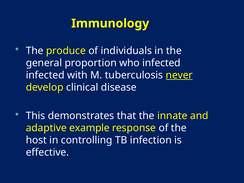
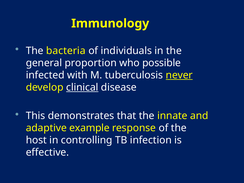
produce: produce -> bacteria
who infected: infected -> possible
clinical underline: none -> present
